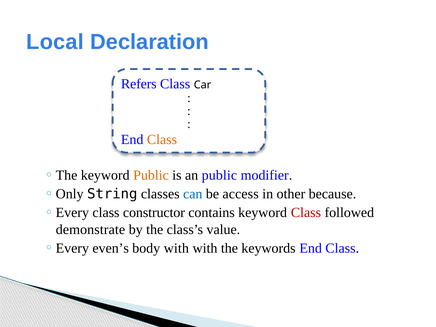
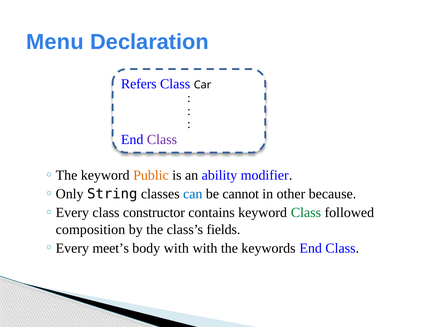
Local: Local -> Menu
Class at (162, 140) colour: orange -> purple
an public: public -> ability
access: access -> cannot
Class at (306, 213) colour: red -> green
demonstrate: demonstrate -> composition
value: value -> fields
even’s: even’s -> meet’s
